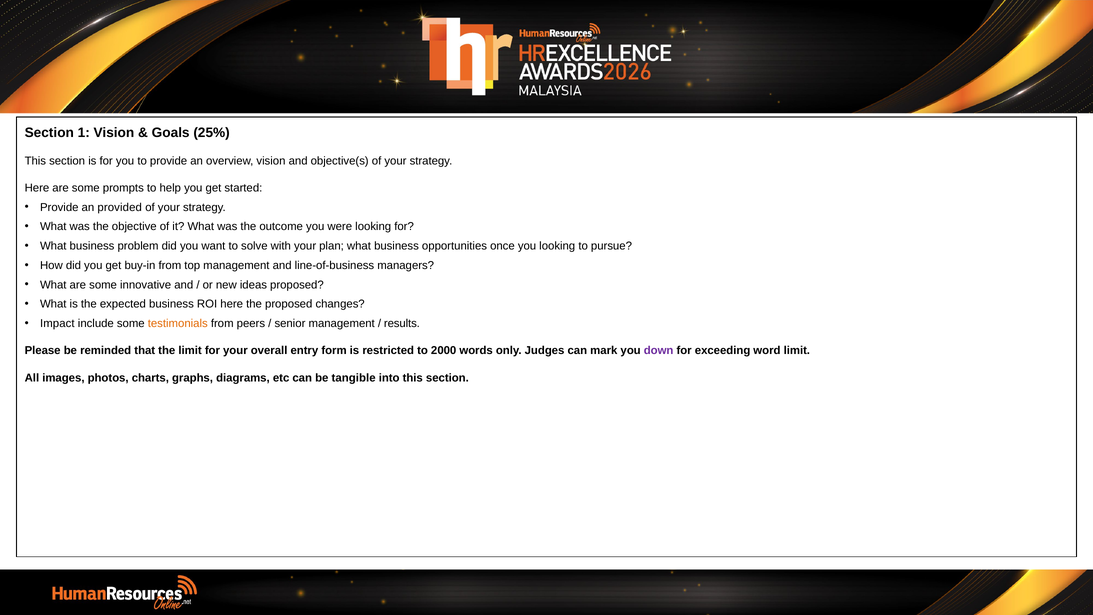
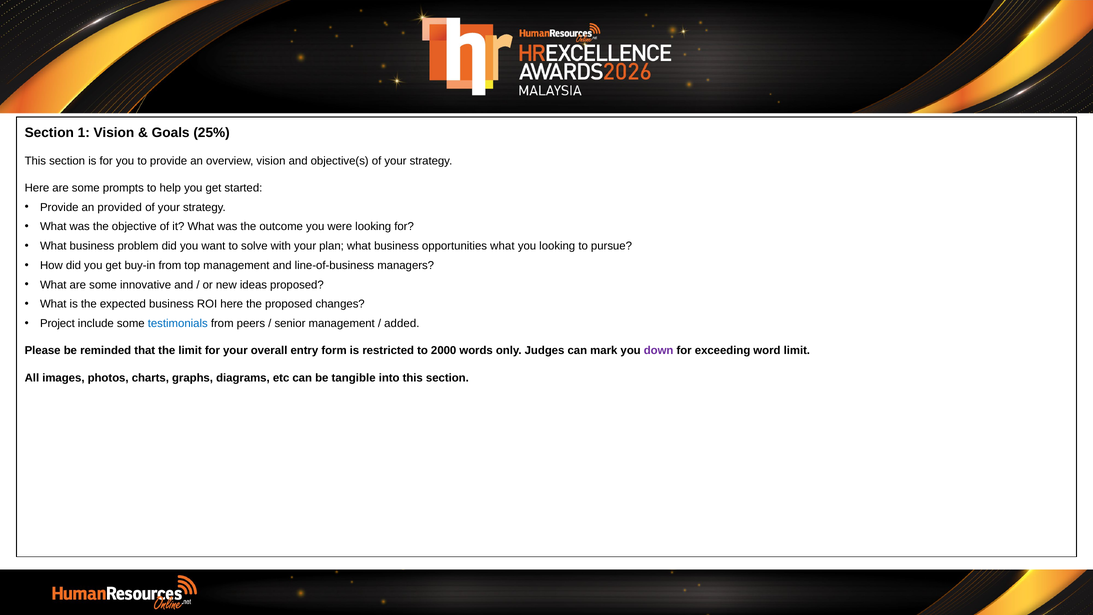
opportunities once: once -> what
Impact: Impact -> Project
testimonials colour: orange -> blue
results: results -> added
